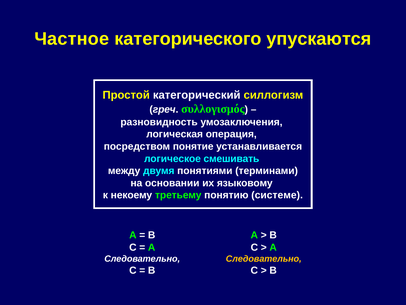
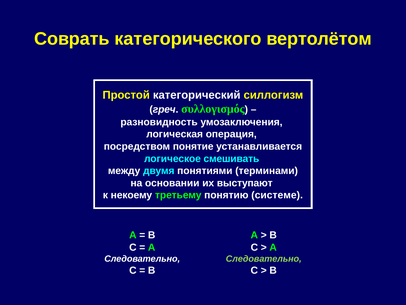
Частное: Частное -> Соврать
упускаются: упускаются -> вертолётом
языковому: языковому -> выступают
Следовательно at (264, 258) colour: yellow -> light green
